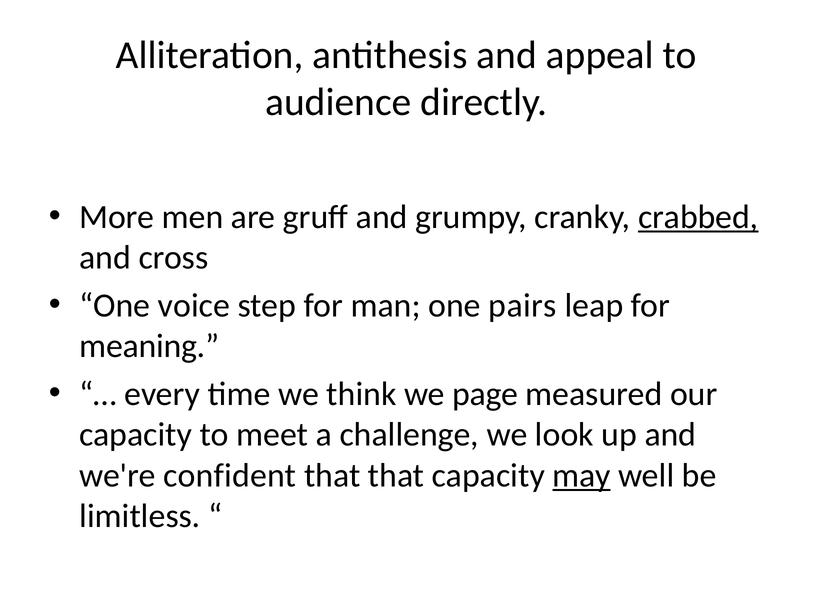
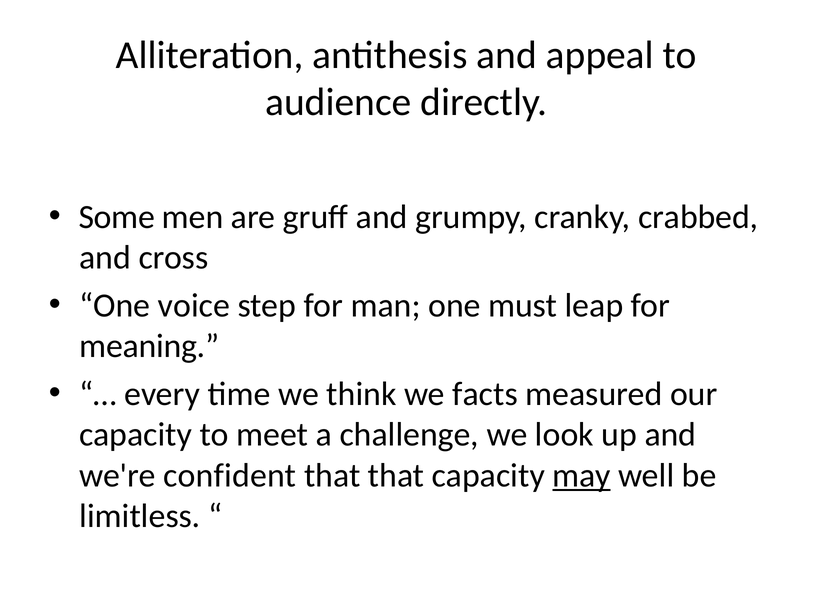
More: More -> Some
crabbed underline: present -> none
pairs: pairs -> must
page: page -> facts
